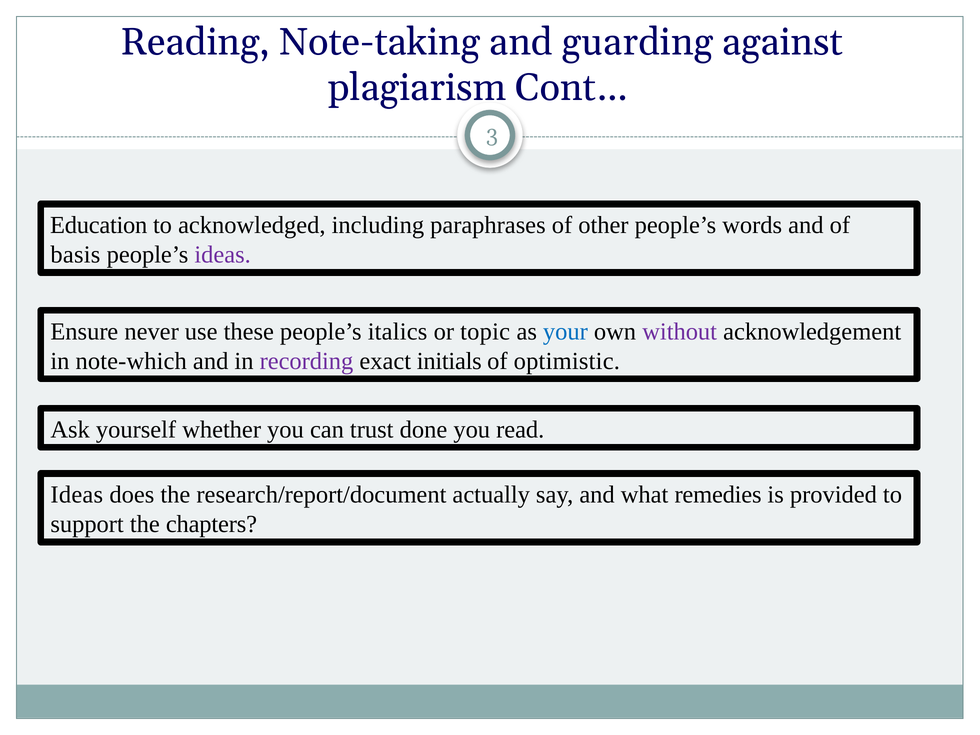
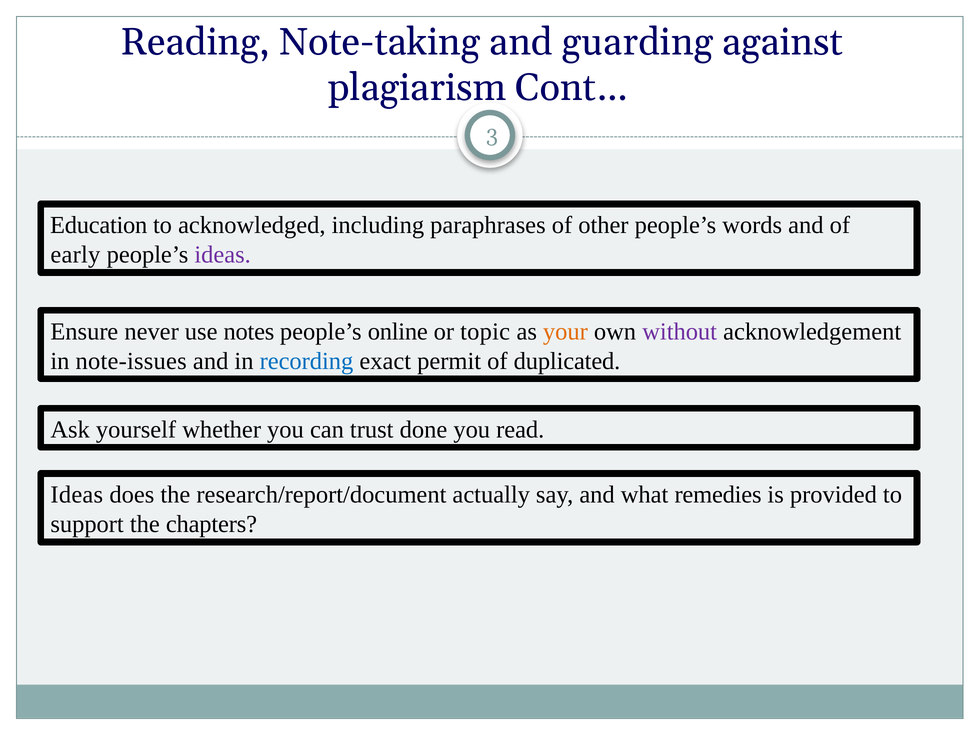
basis: basis -> early
these: these -> notes
italics: italics -> online
your colour: blue -> orange
note-which: note-which -> note-issues
recording colour: purple -> blue
initials: initials -> permit
optimistic: optimistic -> duplicated
